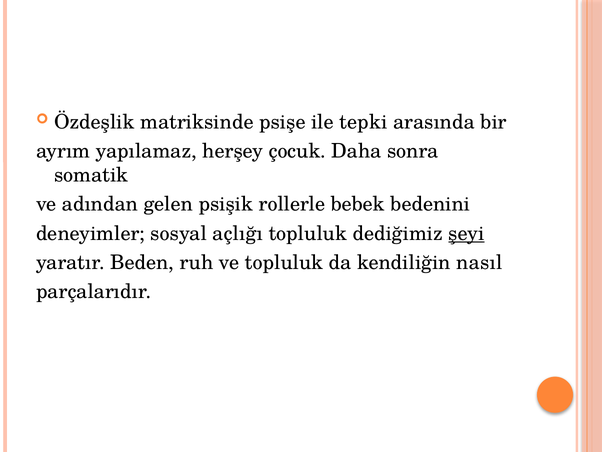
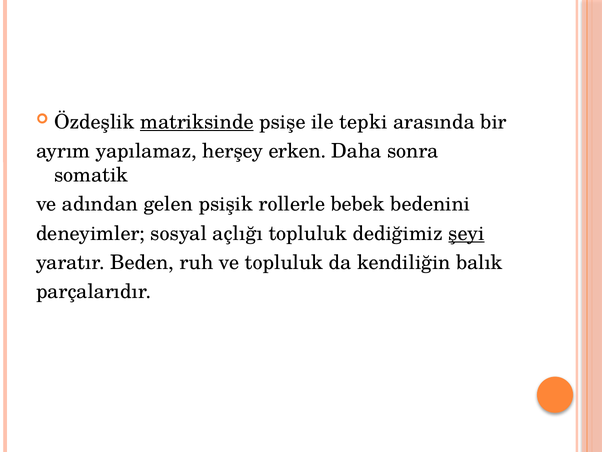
matriksinde underline: none -> present
çocuk: çocuk -> erken
nasıl: nasıl -> balık
